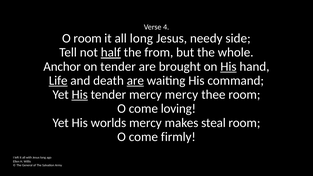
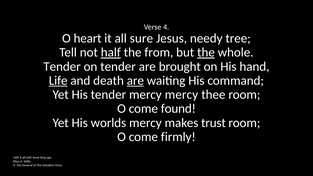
O room: room -> heart
all long: long -> sure
side: side -> tree
the at (206, 52) underline: none -> present
Anchor at (62, 66): Anchor -> Tender
His at (228, 66) underline: present -> none
His at (80, 95) underline: present -> none
loving: loving -> found
steal: steal -> trust
